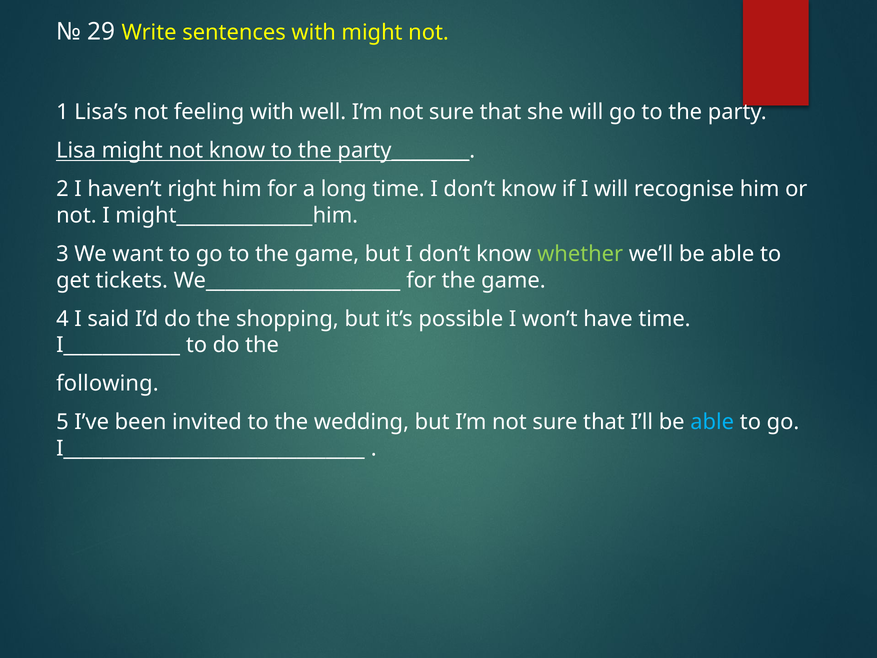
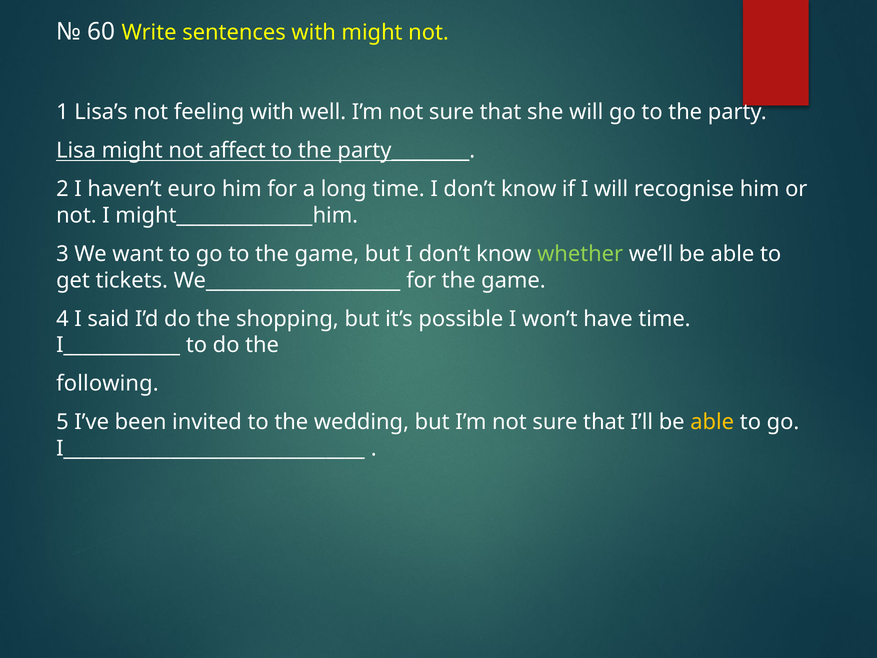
29: 29 -> 60
not know: know -> affect
right: right -> euro
able at (712, 422) colour: light blue -> yellow
